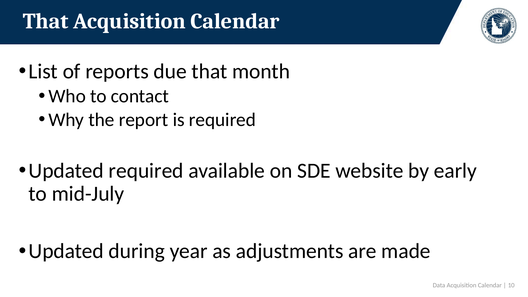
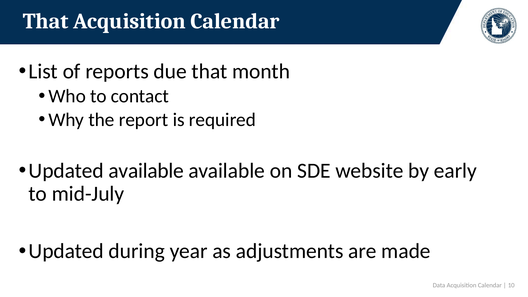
Updated required: required -> available
